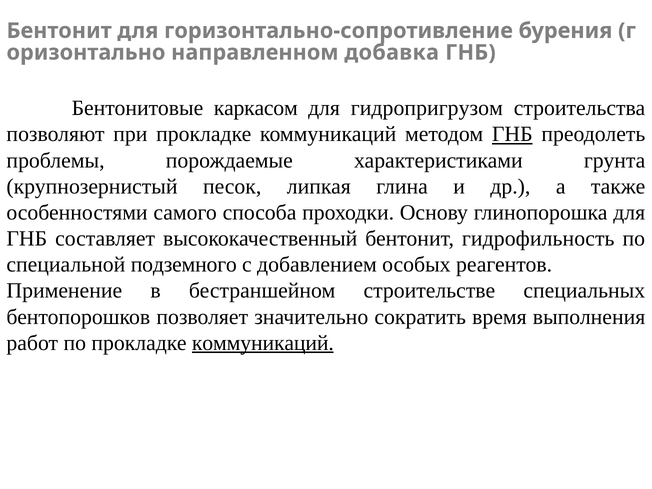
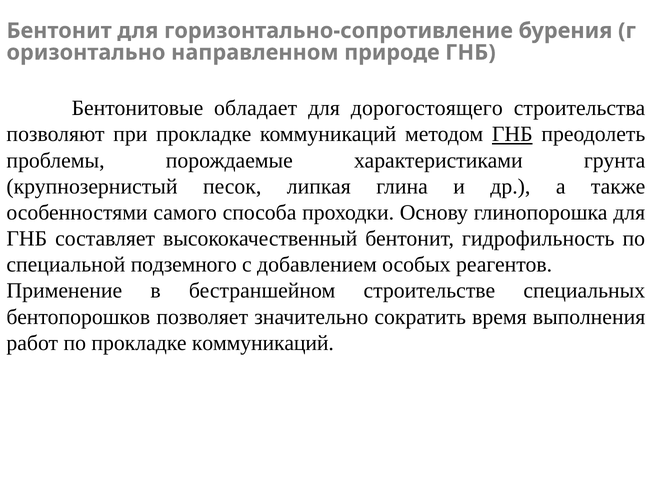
добавка: добавка -> природе
каркасом: каркасом -> обладает
гидропригрузом: гидропригрузом -> дорогостоящего
коммуникаций at (263, 343) underline: present -> none
